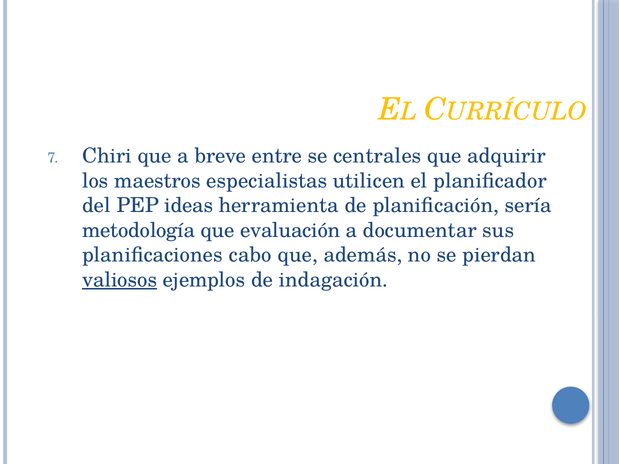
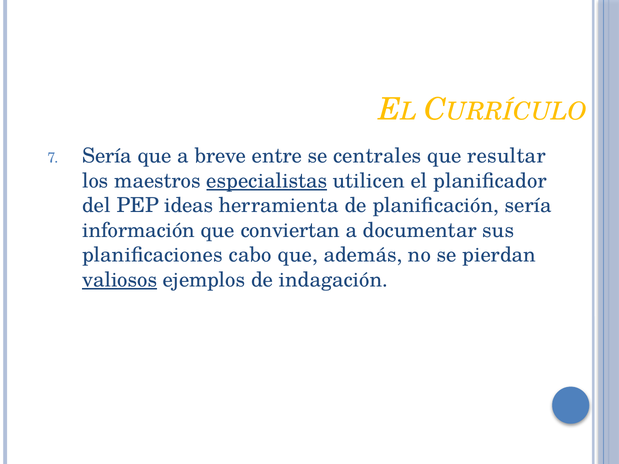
Chiri at (107, 156): Chiri -> Sería
adquirir: adquirir -> resultar
especialistas underline: none -> present
metodología: metodología -> información
evaluación: evaluación -> conviertan
